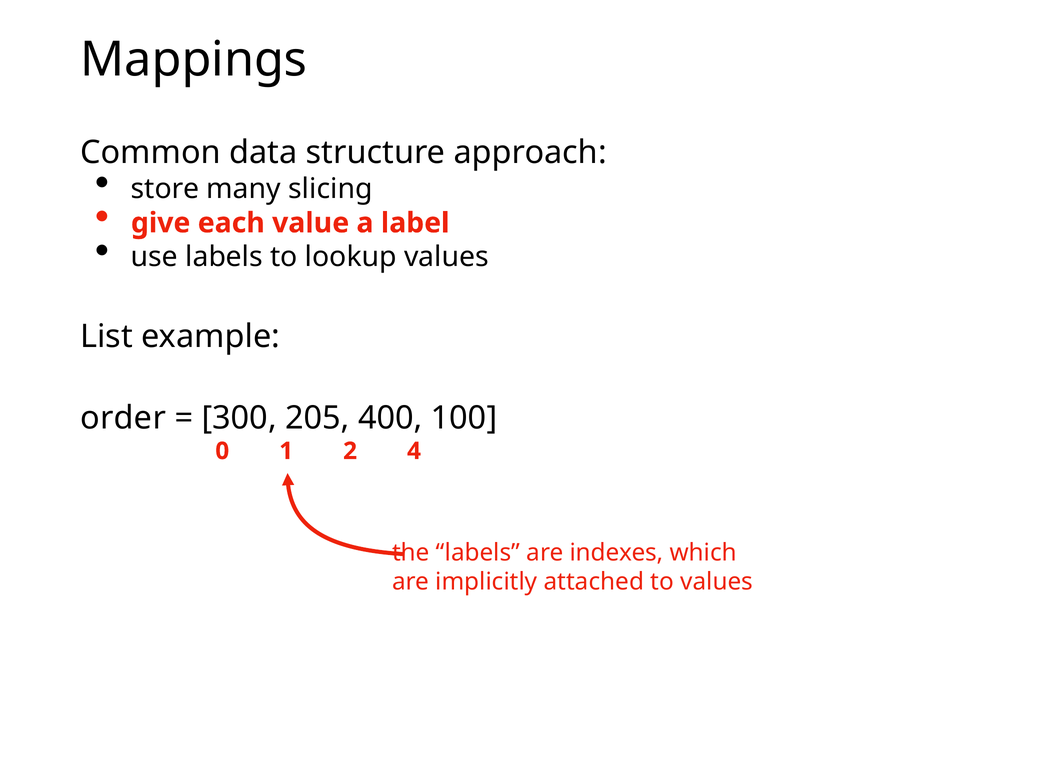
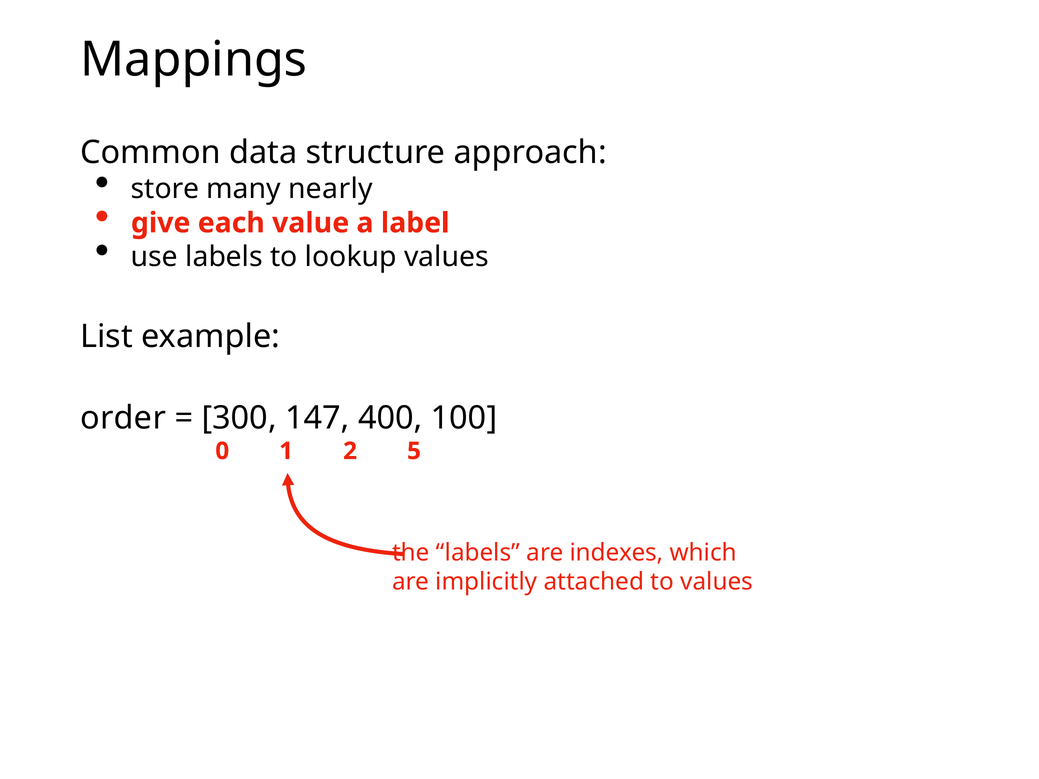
slicing: slicing -> nearly
205: 205 -> 147
4: 4 -> 5
